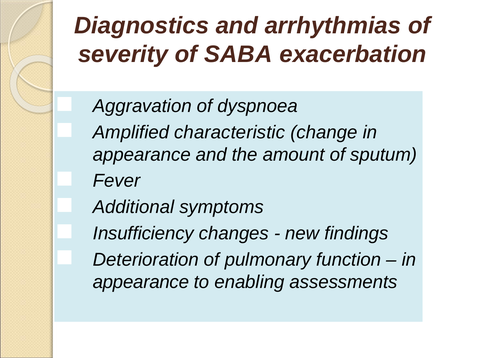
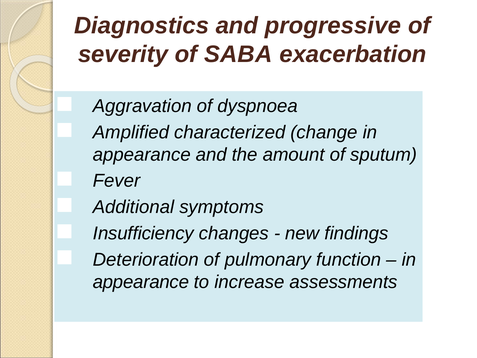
arrhythmias: arrhythmias -> progressive
characteristic: characteristic -> characterized
enabling: enabling -> increase
